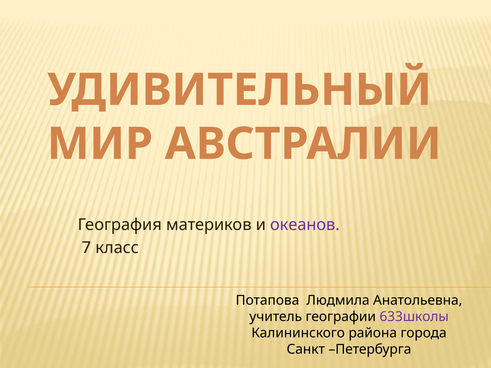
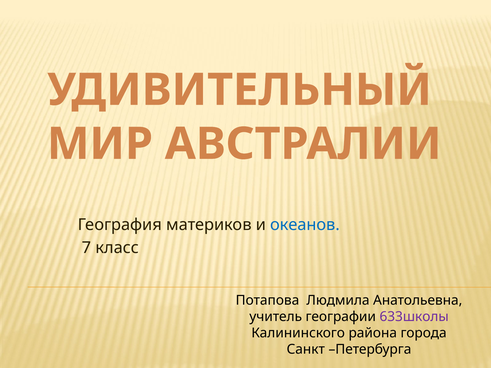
океанов colour: purple -> blue
